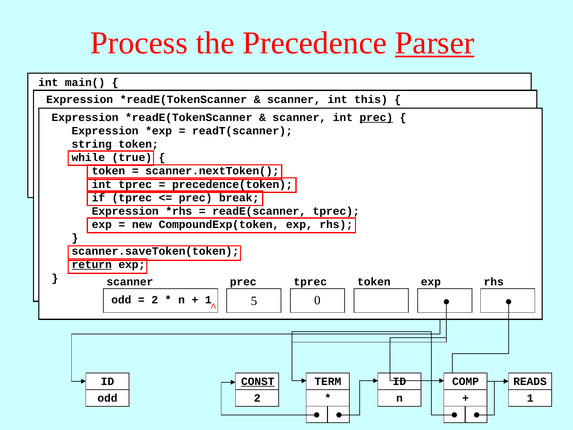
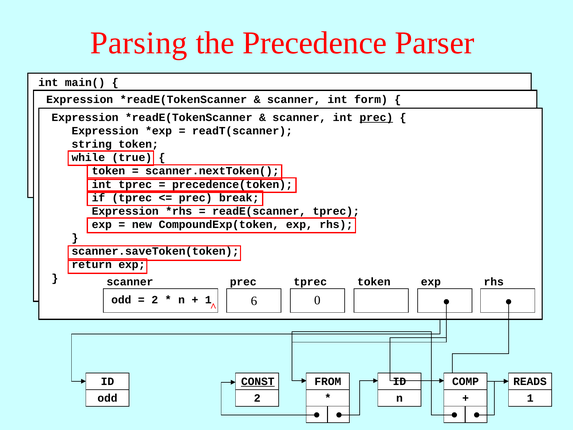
Process: Process -> Parsing
Parser underline: present -> none
this: this -> form
return at (92, 264) underline: present -> none
5: 5 -> 6
TERM: TERM -> FROM
